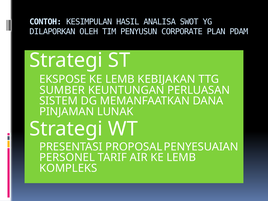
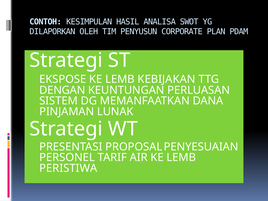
SUMBER: SUMBER -> DENGAN
KOMPLEKS: KOMPLEKS -> PERISTIWA
